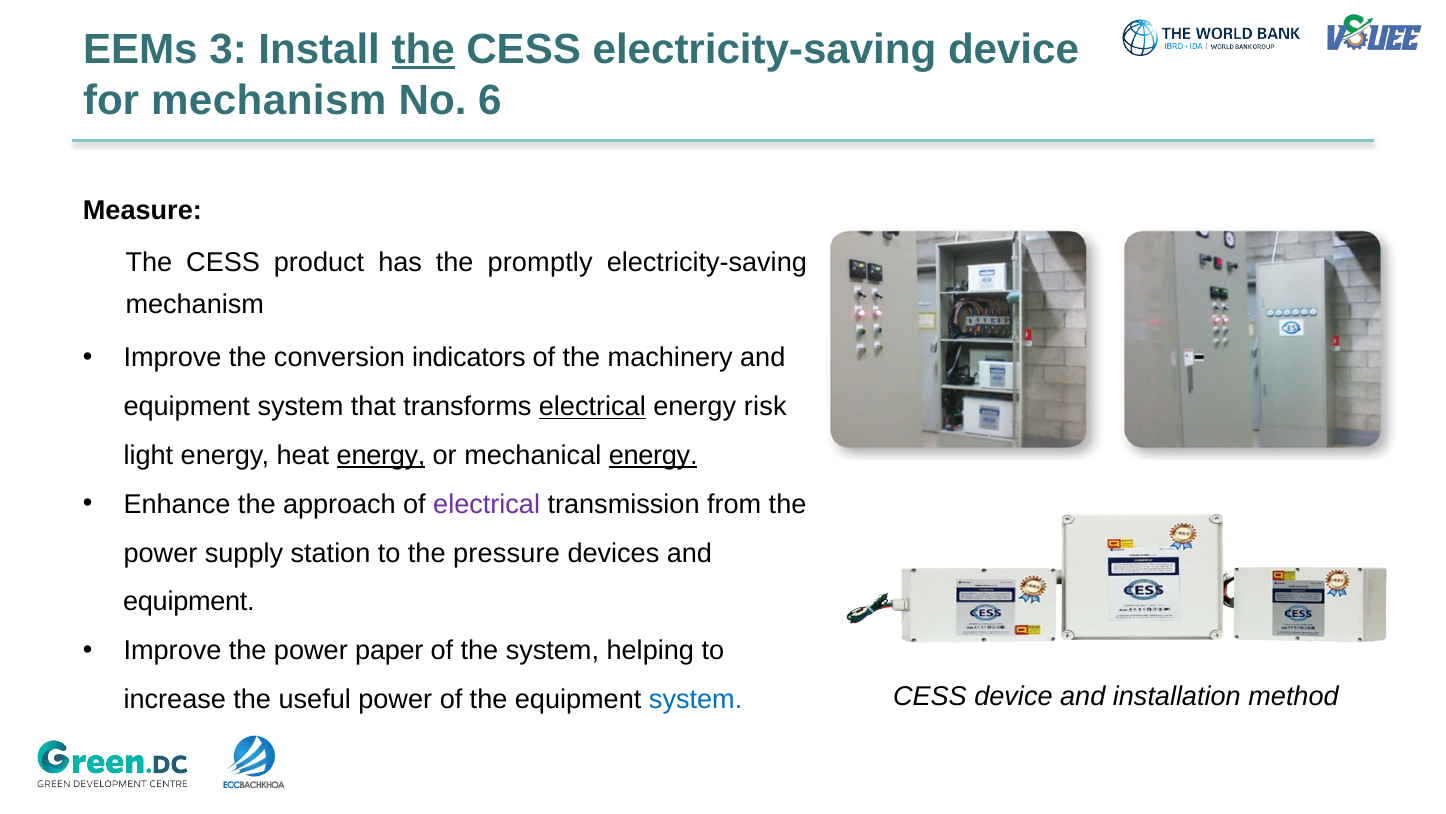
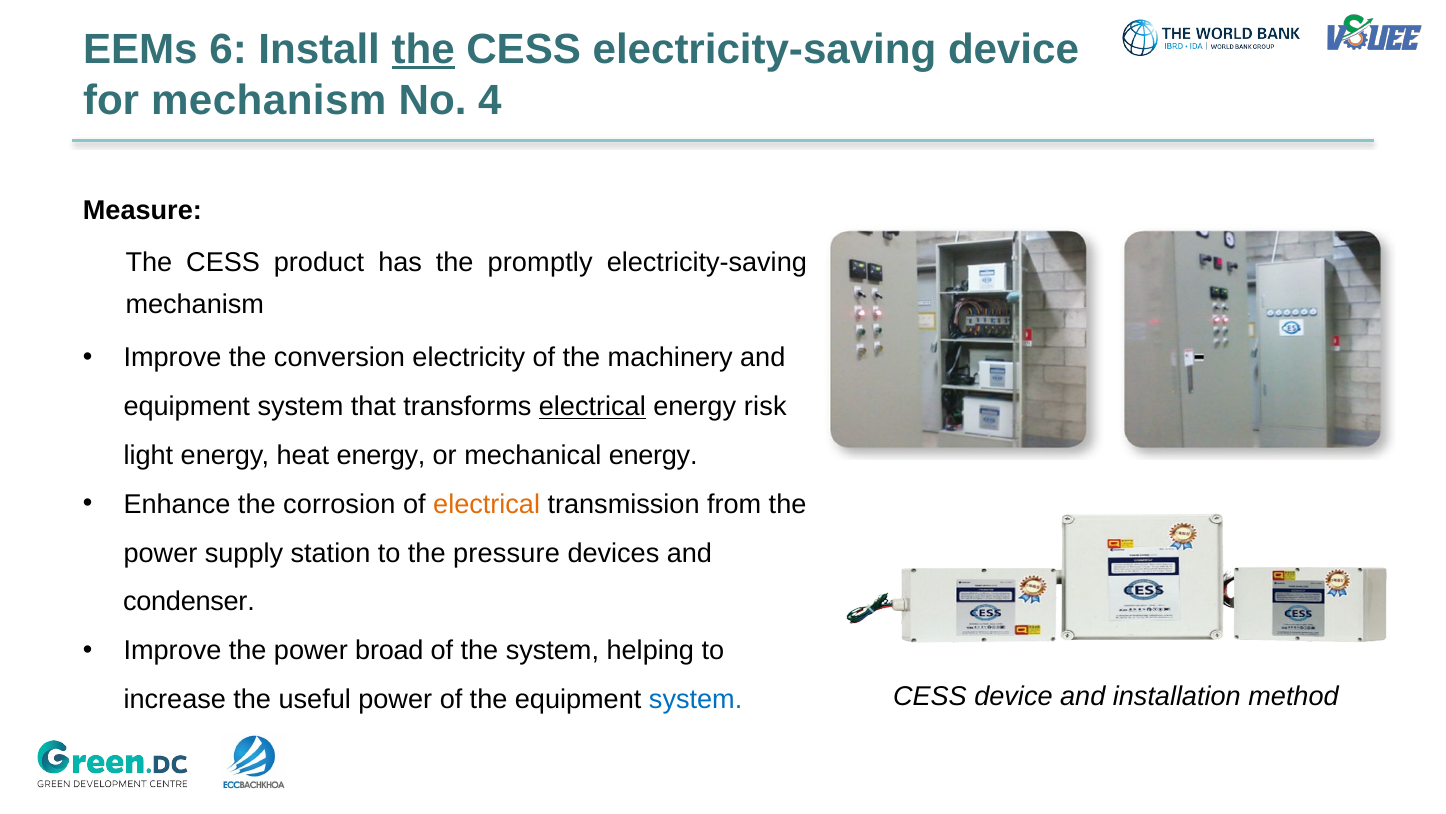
3: 3 -> 6
6: 6 -> 4
indicators: indicators -> electricity
energy at (381, 455) underline: present -> none
energy at (653, 455) underline: present -> none
approach: approach -> corrosion
electrical at (487, 504) colour: purple -> orange
equipment at (189, 602): equipment -> condenser
paper: paper -> broad
